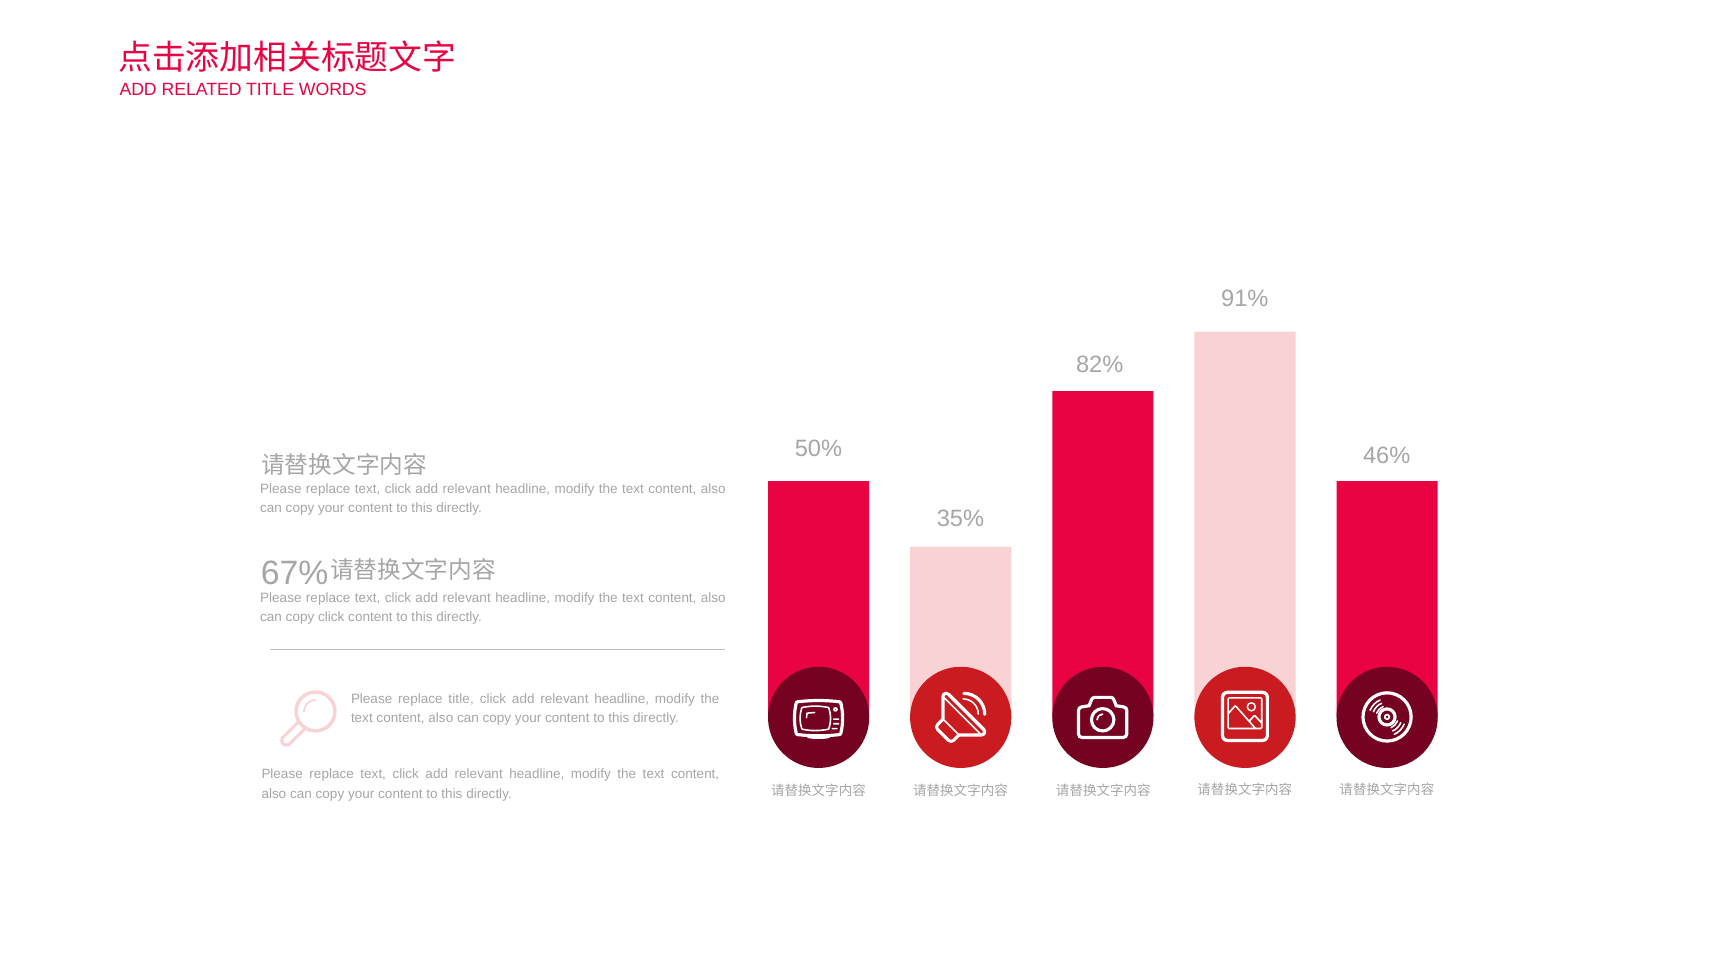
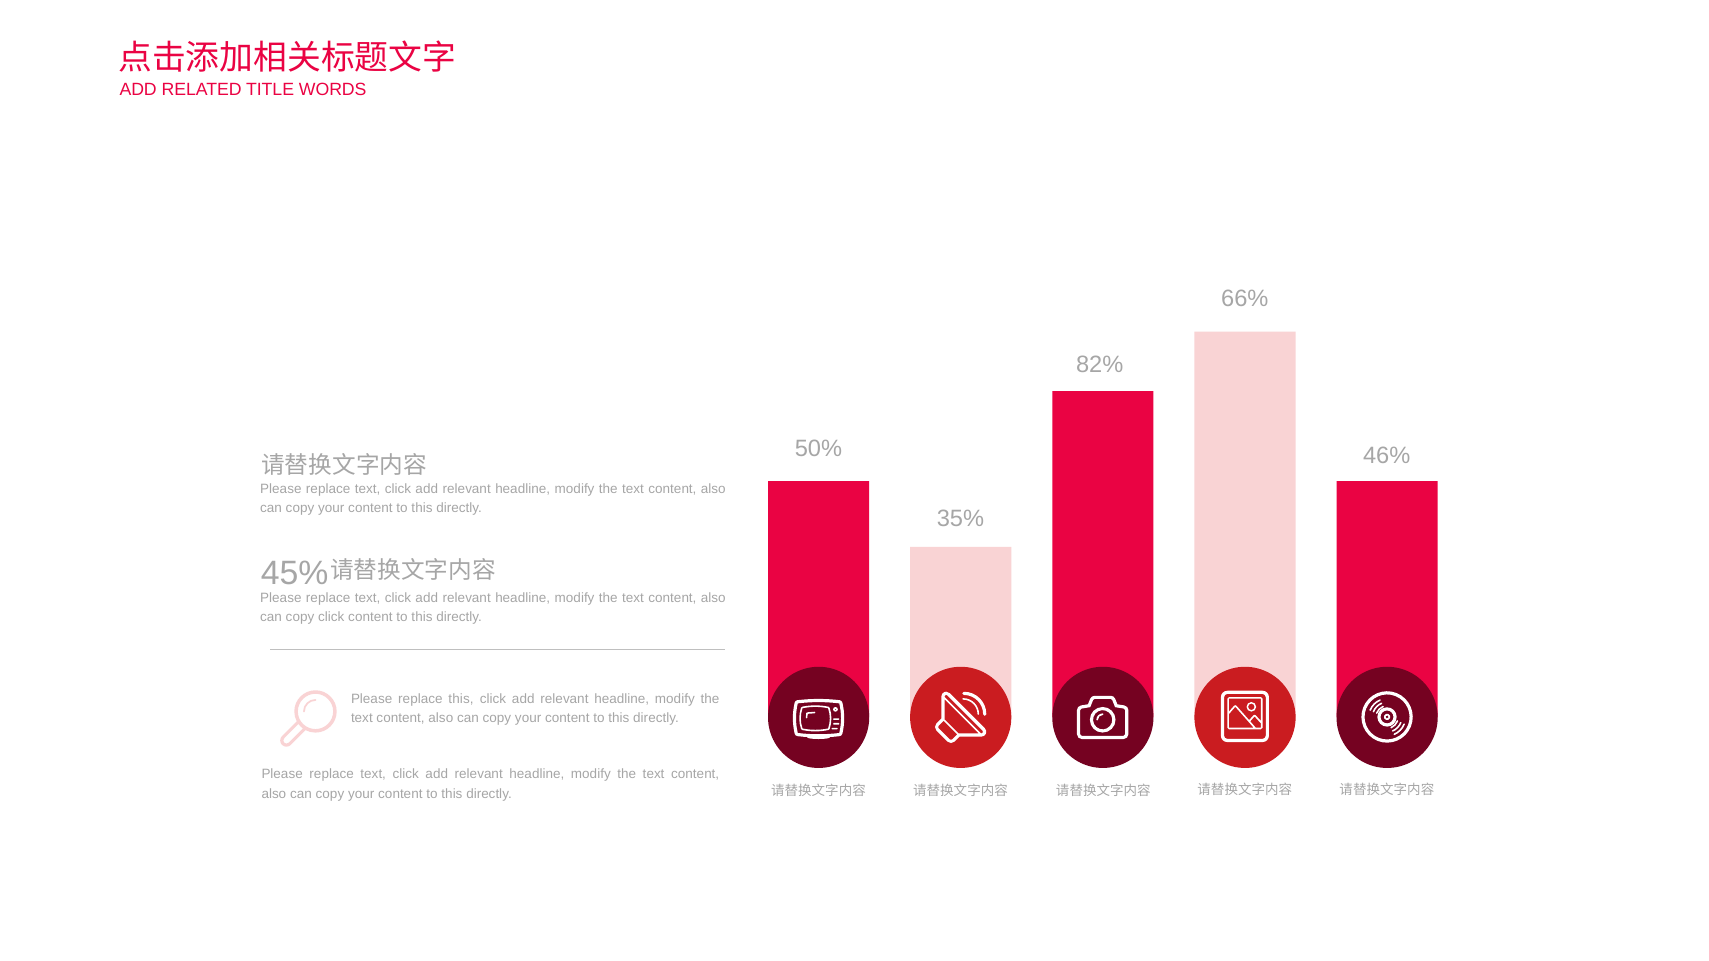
91%: 91% -> 66%
67%: 67% -> 45%
replace title: title -> this
